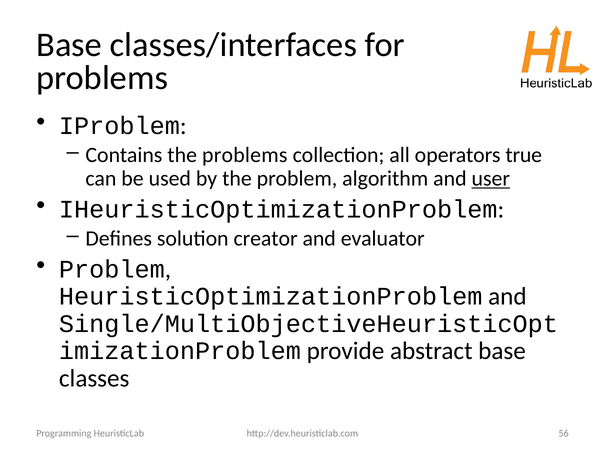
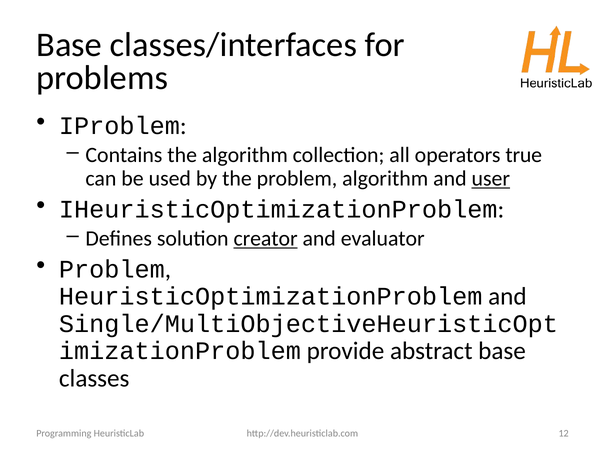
the problems: problems -> algorithm
creator underline: none -> present
56: 56 -> 12
